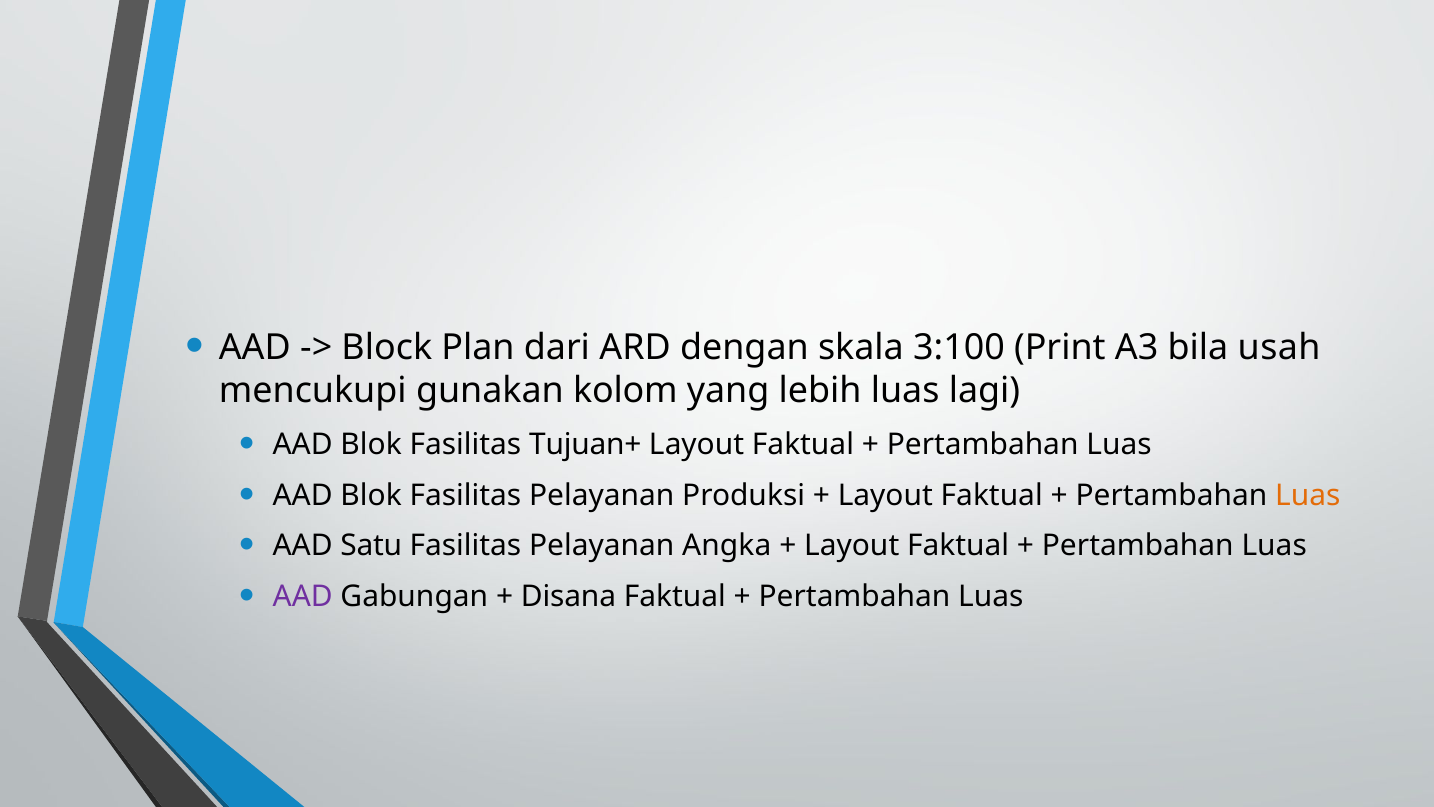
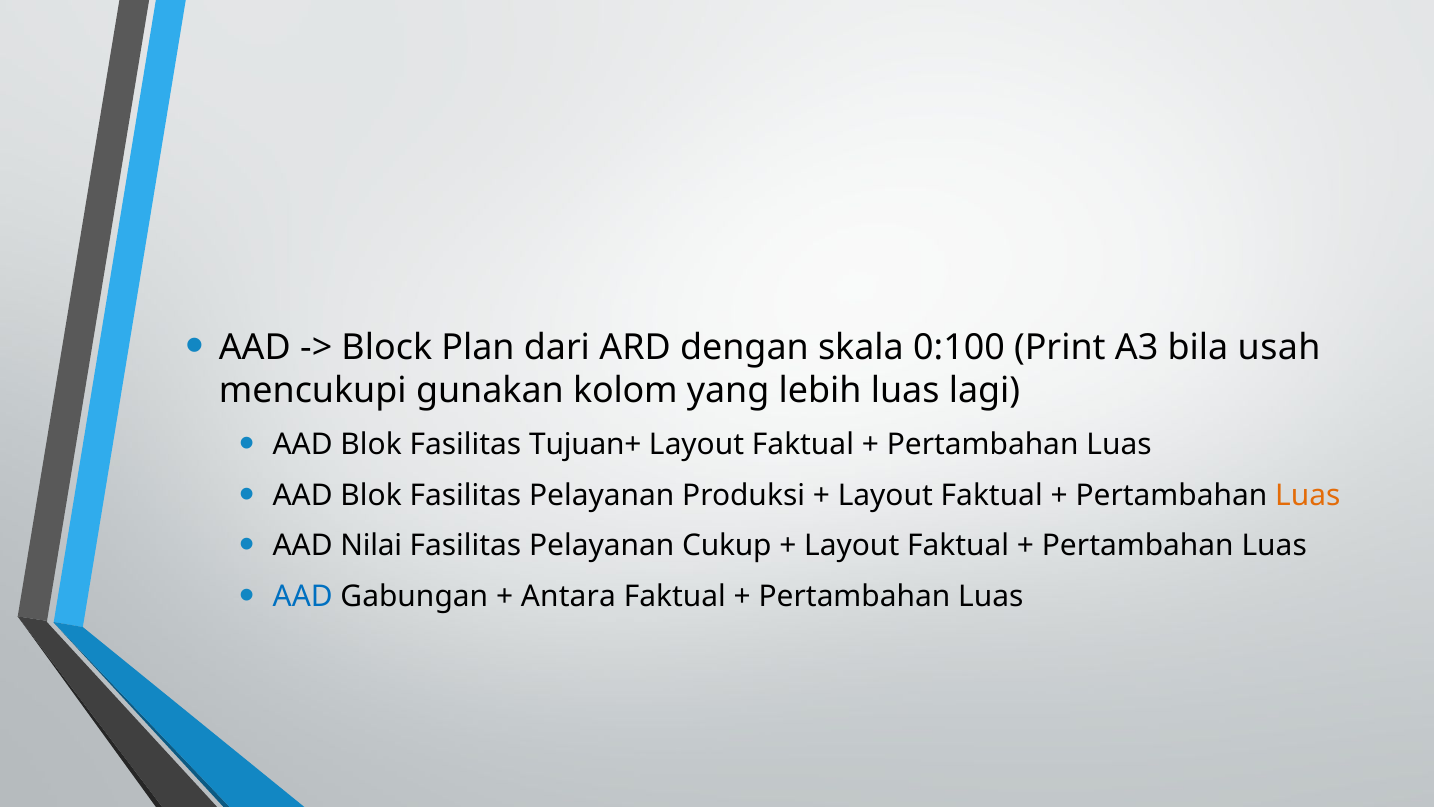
3:100: 3:100 -> 0:100
Satu: Satu -> Nilai
Angka: Angka -> Cukup
AAD at (303, 597) colour: purple -> blue
Disana: Disana -> Antara
